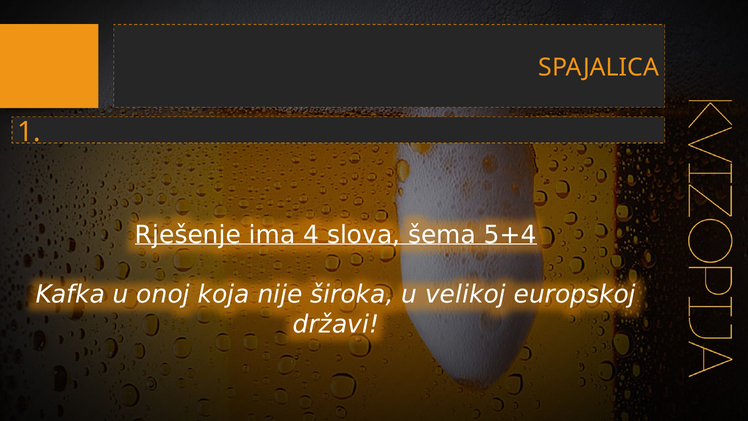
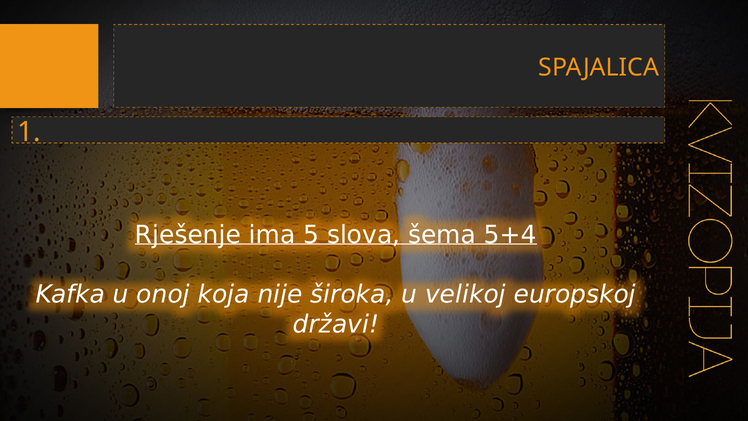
4: 4 -> 5
